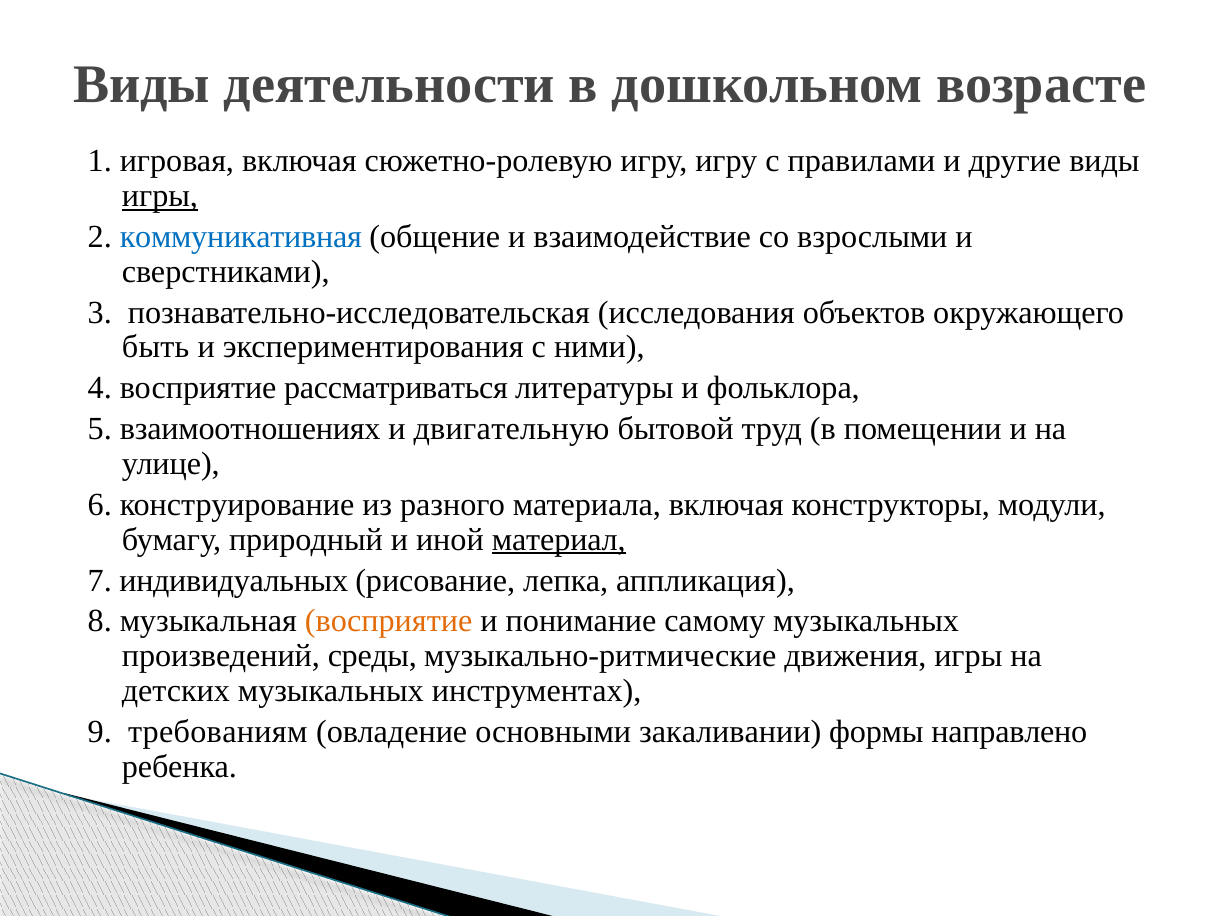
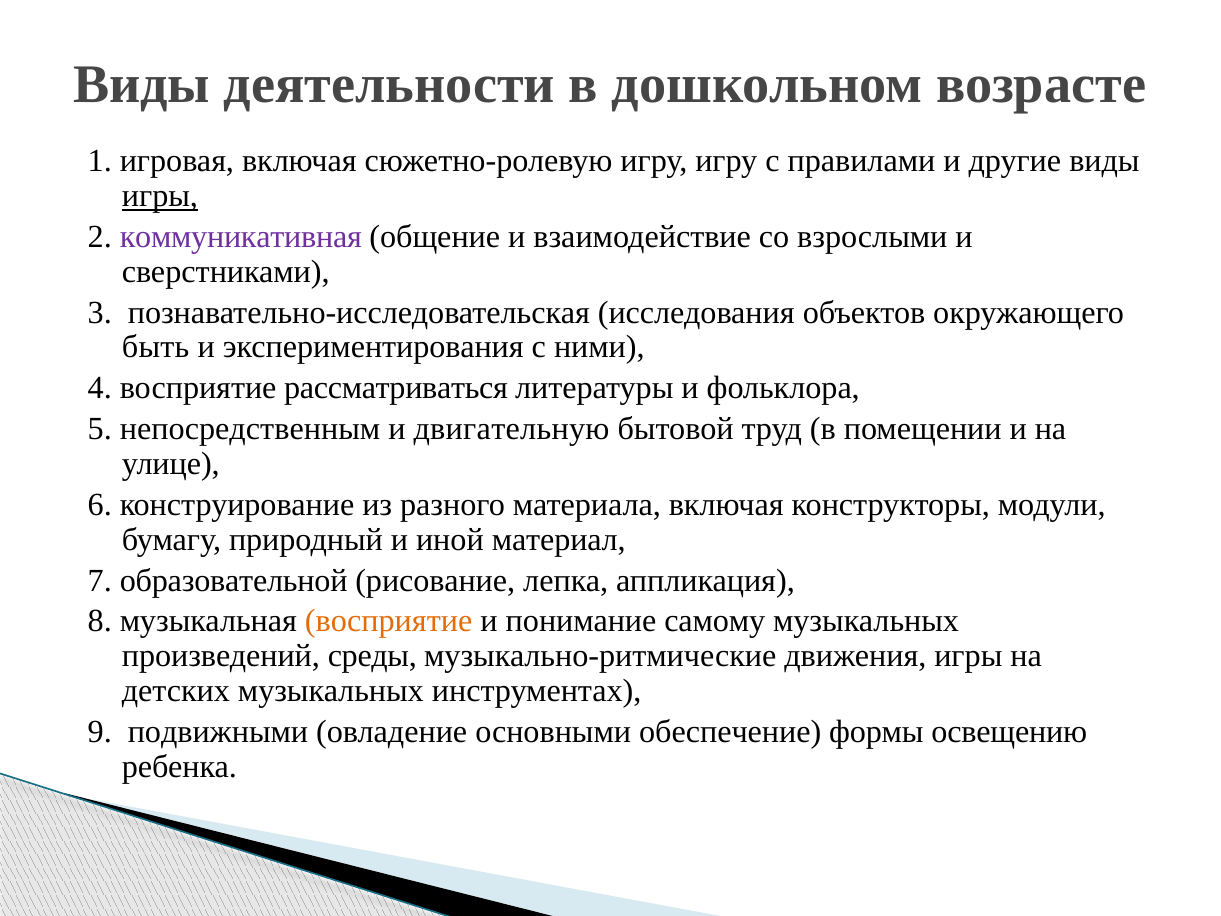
коммуникативная colour: blue -> purple
взаимоотношениях: взаимоотношениях -> непосредственным
материал underline: present -> none
индивидуальных: индивидуальных -> образовательной
требованиям: требованиям -> подвижными
закаливании: закаливании -> обеспечение
направлено: направлено -> освещению
